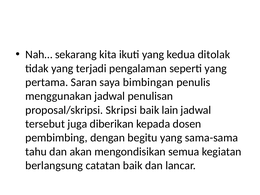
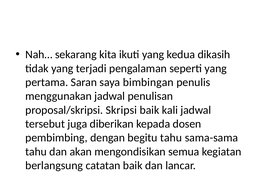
ditolak: ditolak -> dikasih
lain: lain -> kali
begitu yang: yang -> tahu
